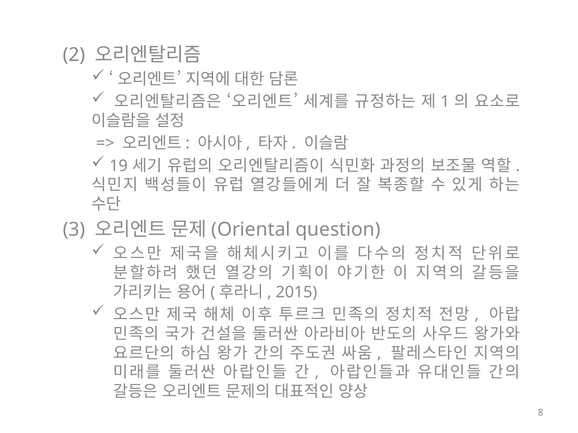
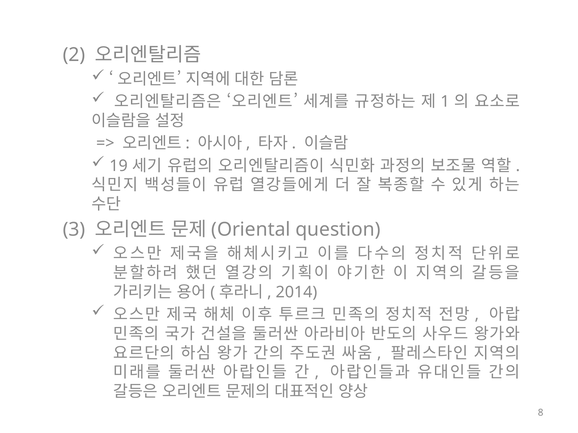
2015: 2015 -> 2014
